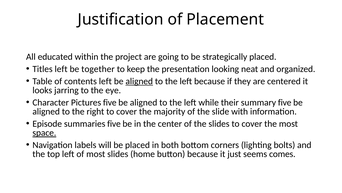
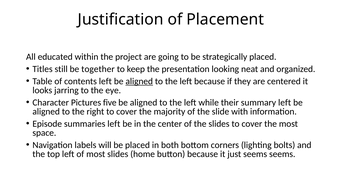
Titles left: left -> still
summary five: five -> left
summaries five: five -> left
space underline: present -> none
seems comes: comes -> seems
